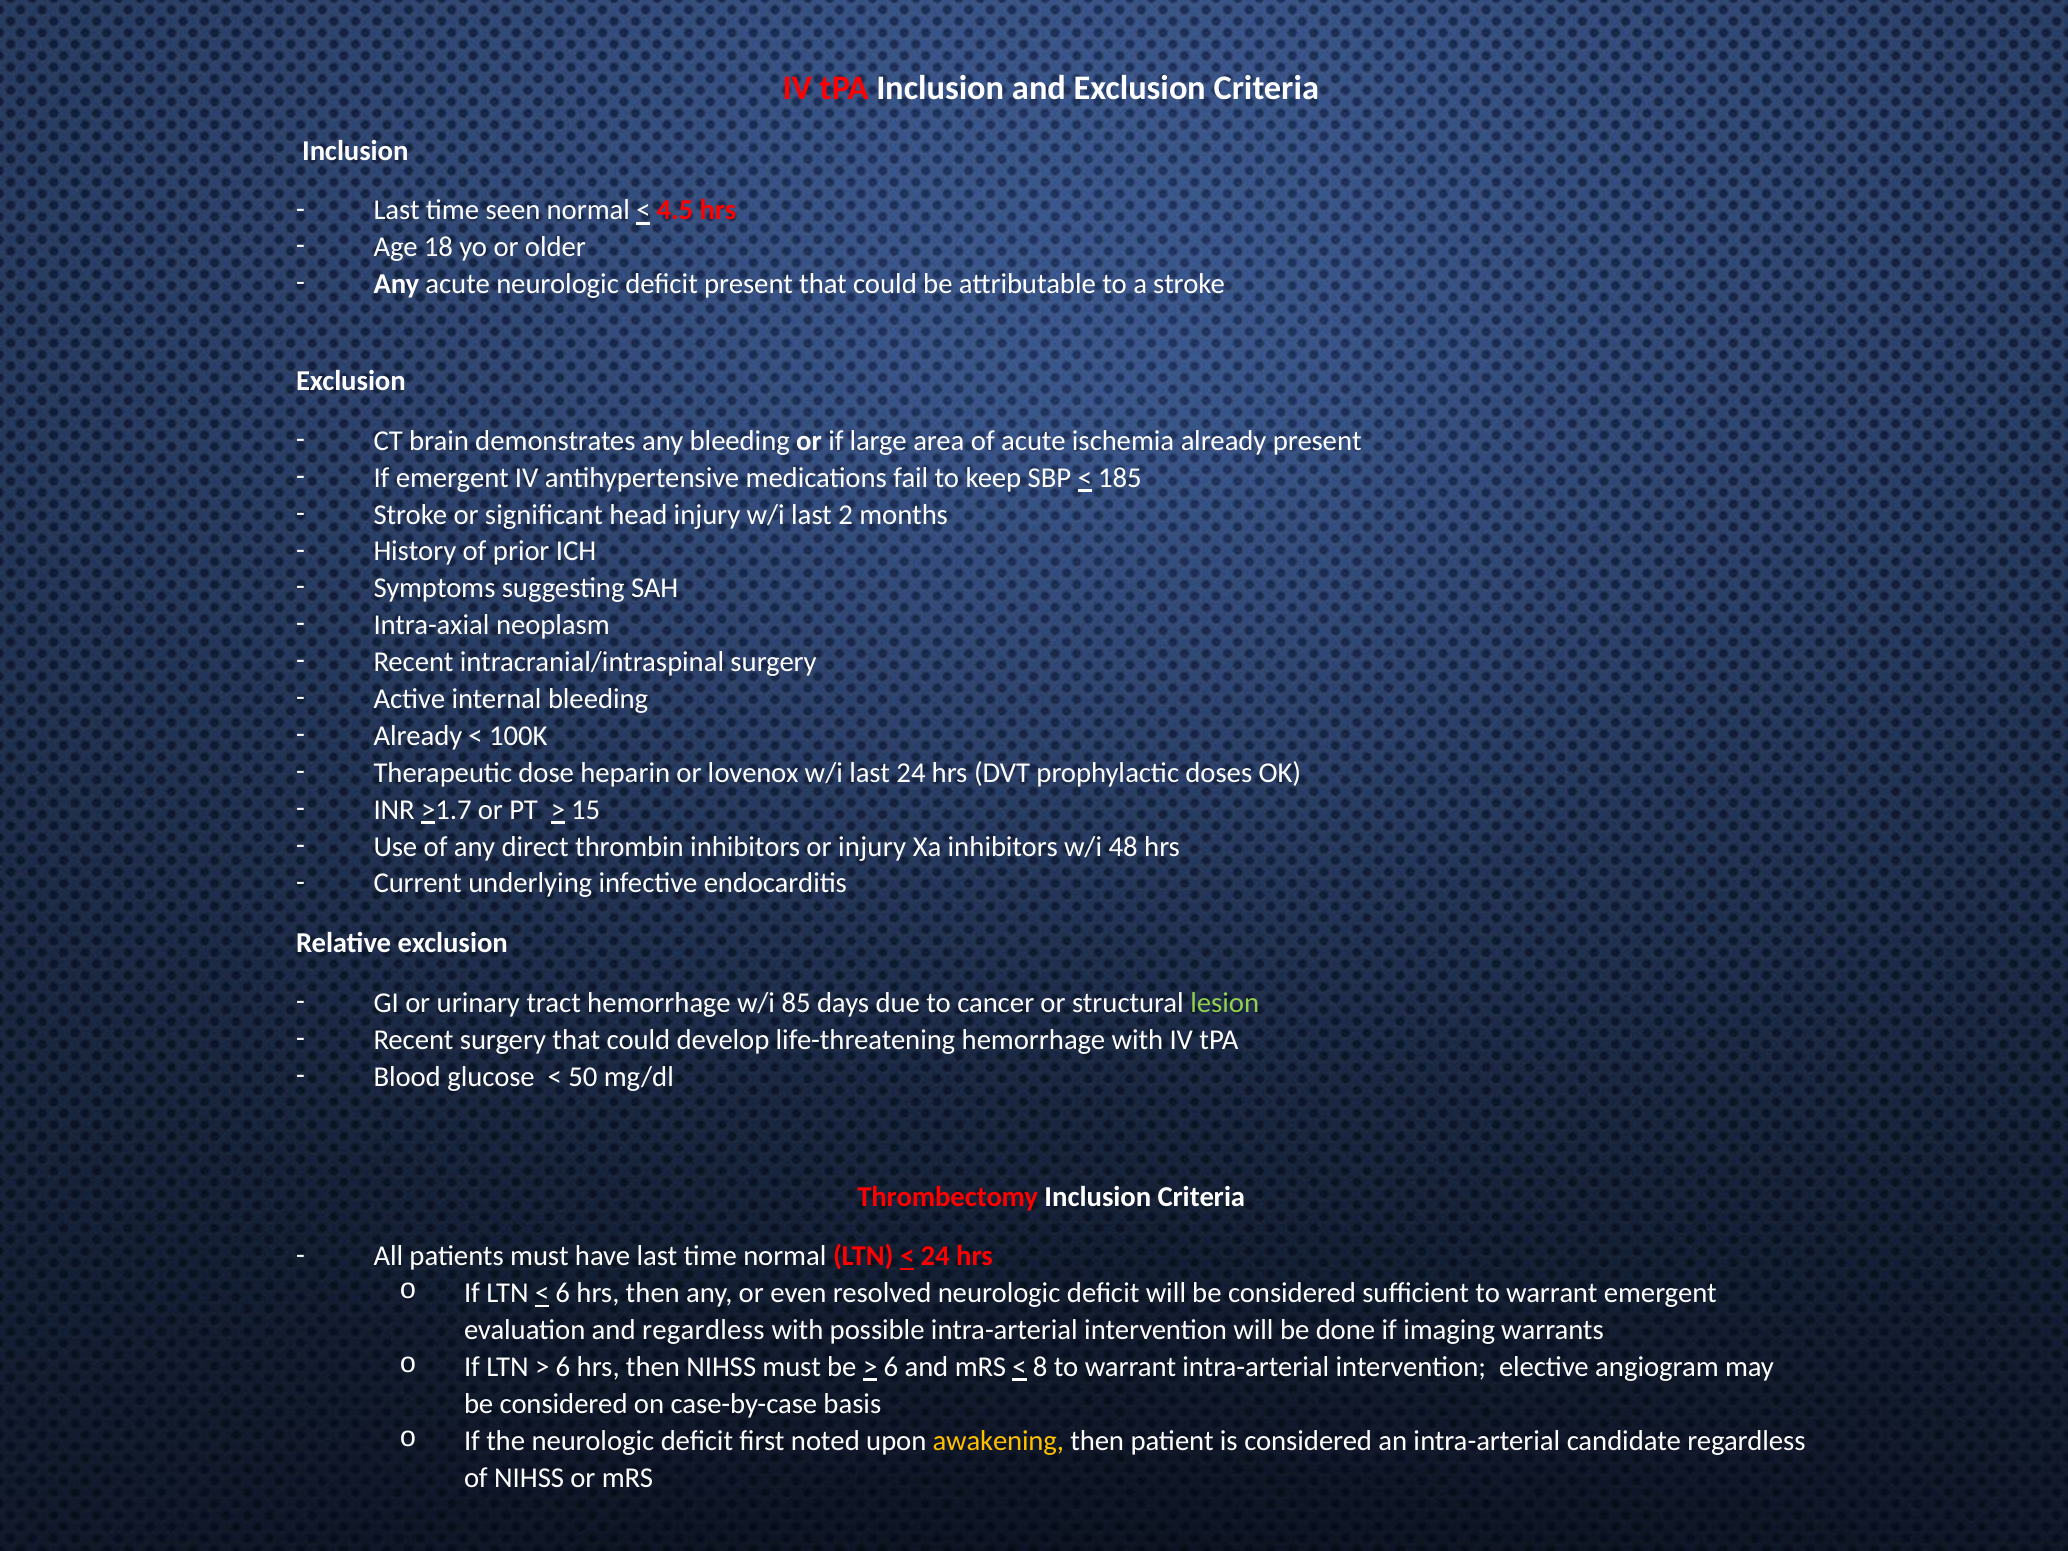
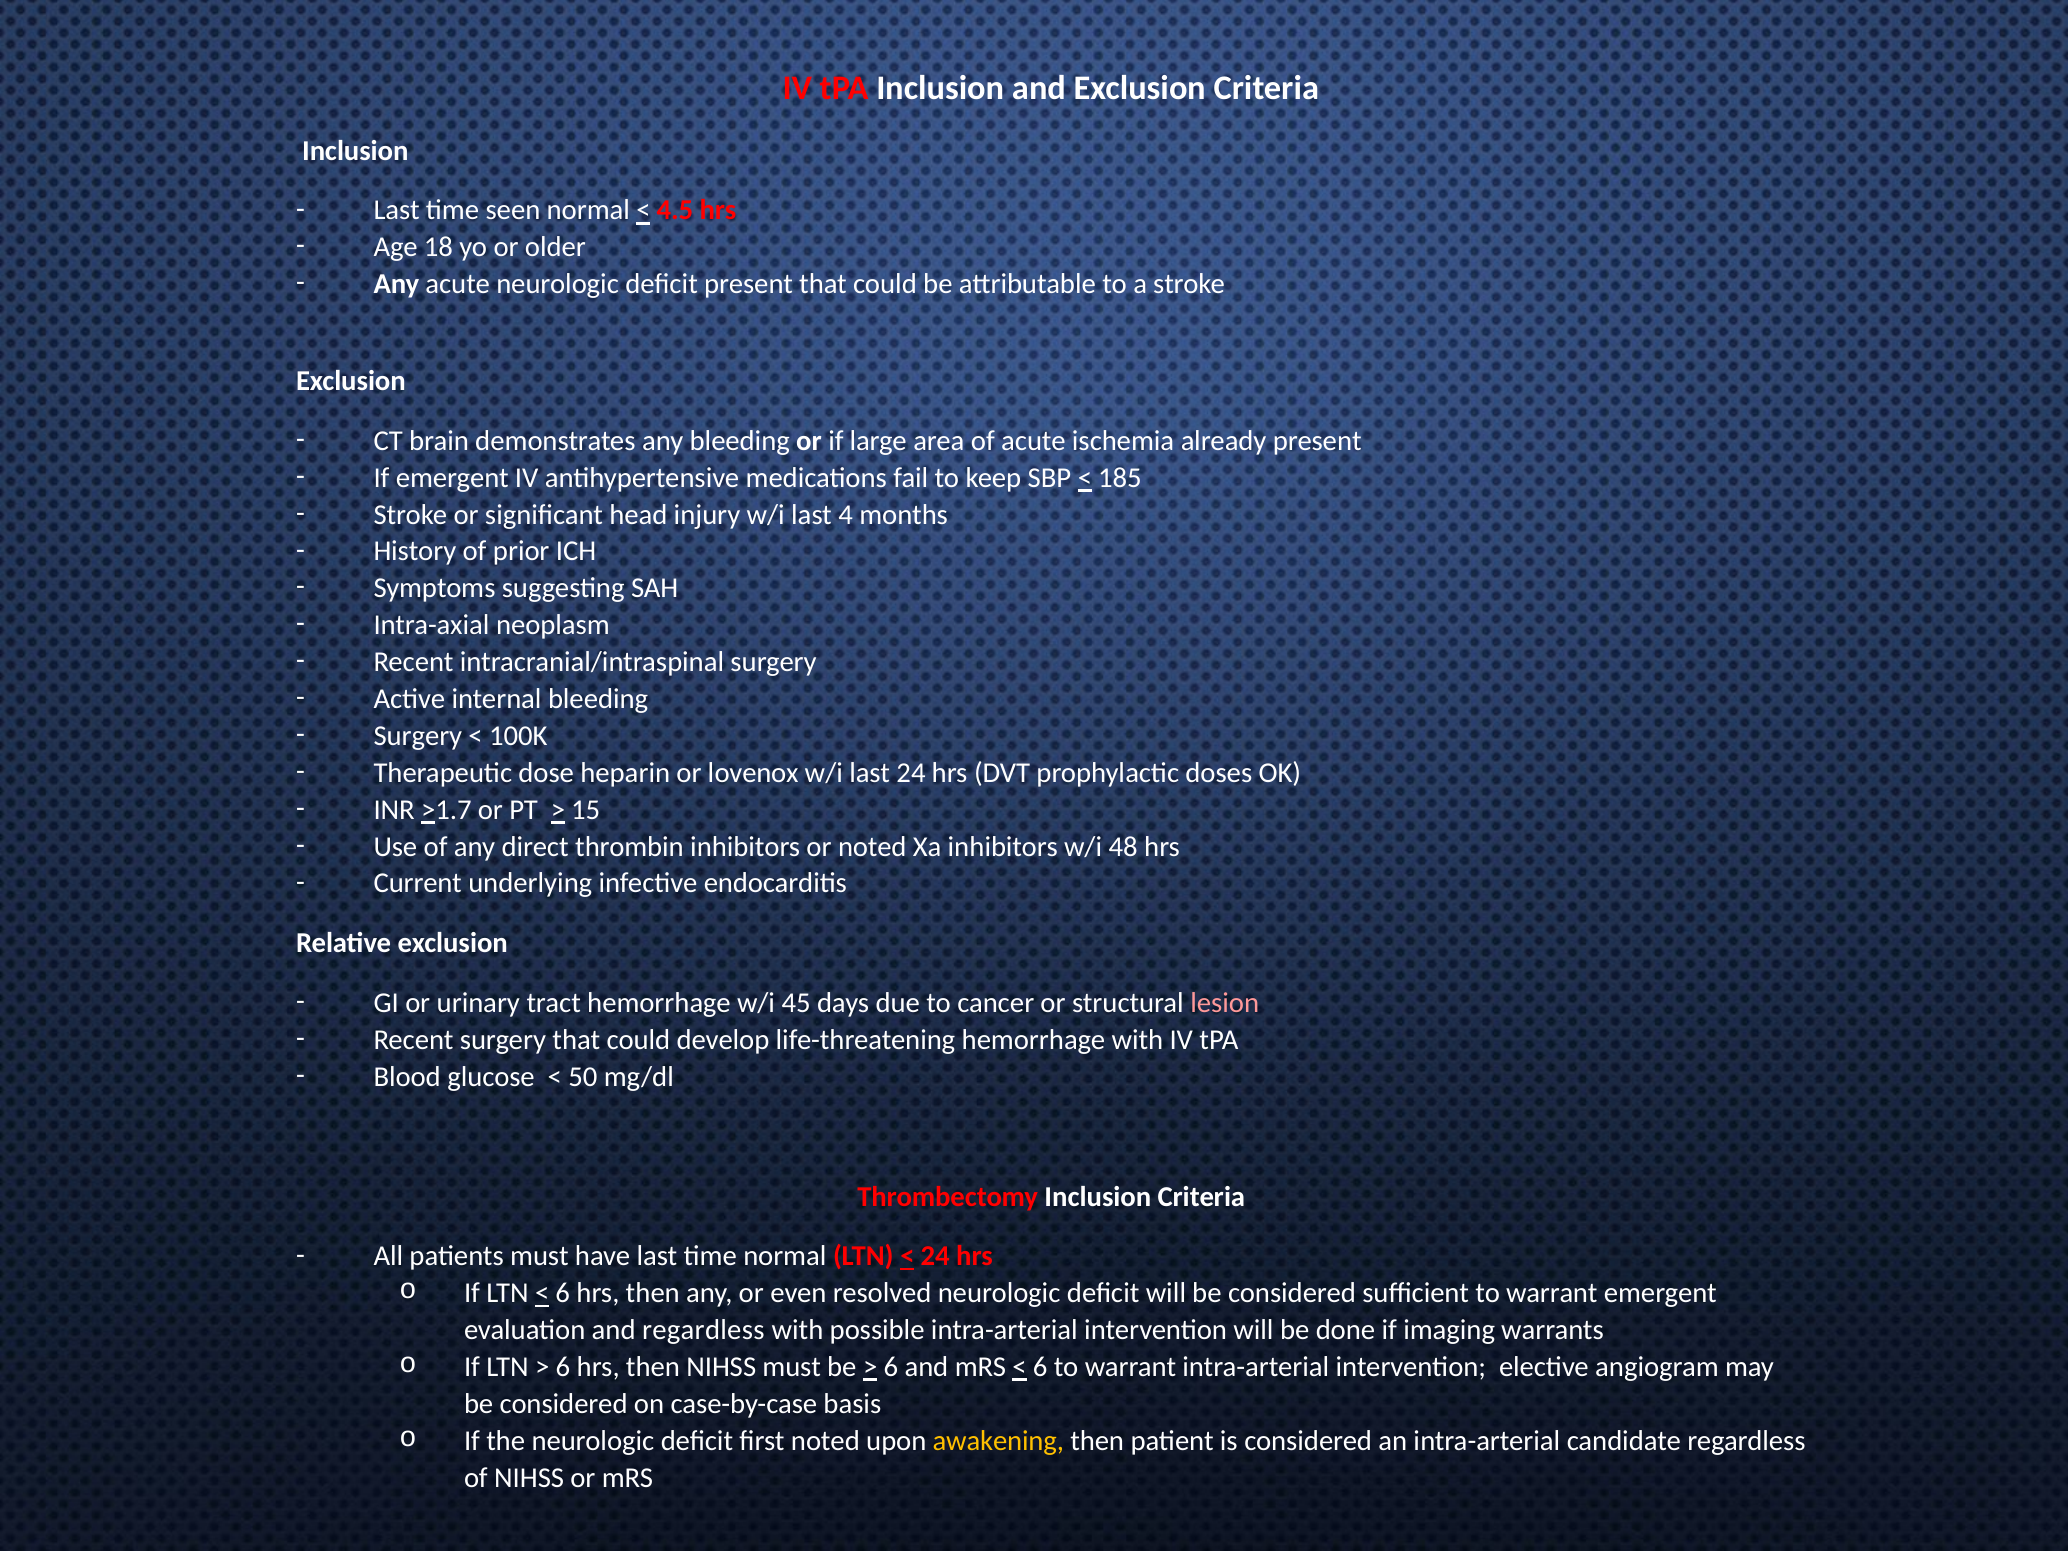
2: 2 -> 4
Already at (418, 736): Already -> Surgery
or injury: injury -> noted
85: 85 -> 45
lesion colour: light green -> pink
8 at (1040, 1367): 8 -> 6
